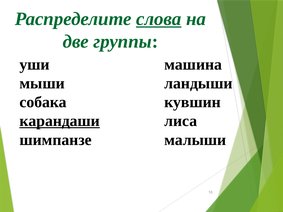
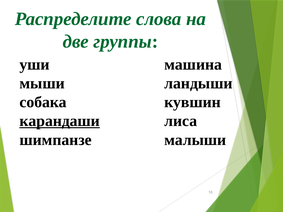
слова underline: present -> none
